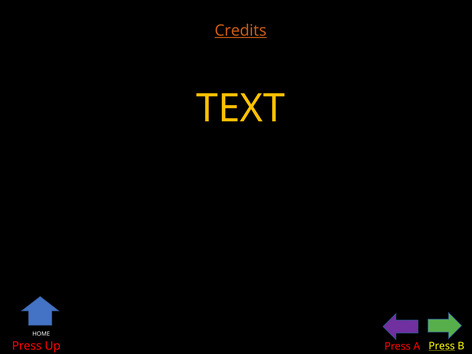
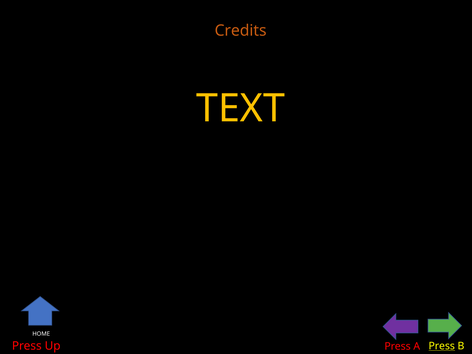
Credits underline: present -> none
